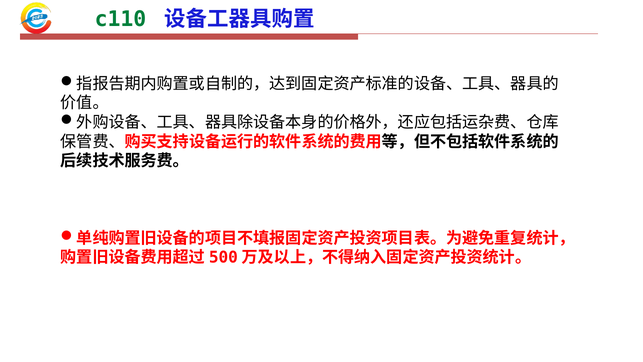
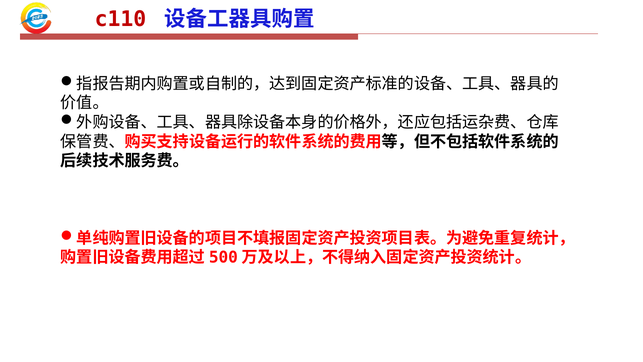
c110 colour: green -> red
